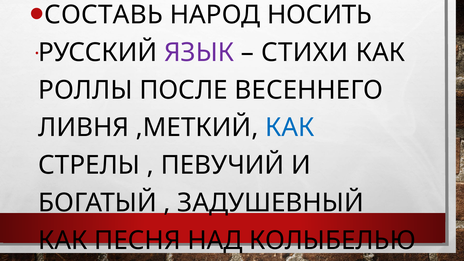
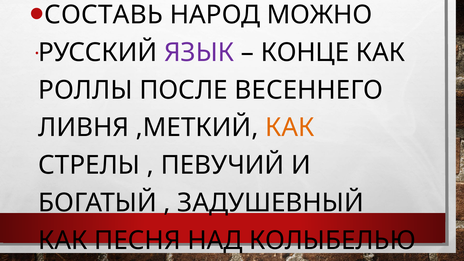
НОСИТЬ: НОСИТЬ -> МОЖНО
СТИХИ: СТИХИ -> КОНЦЕ
КАК at (290, 128) colour: blue -> orange
